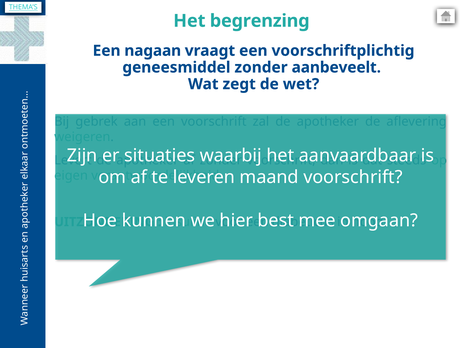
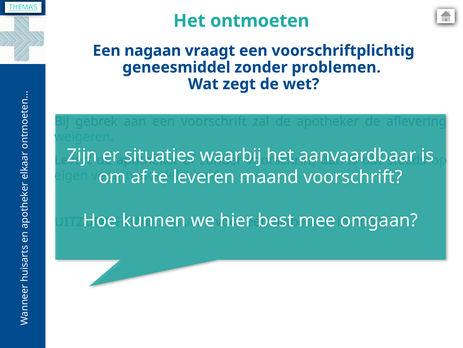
begrenzing: begrenzing -> ontmoeten
aanbeveelt: aanbeveelt -> problemen
